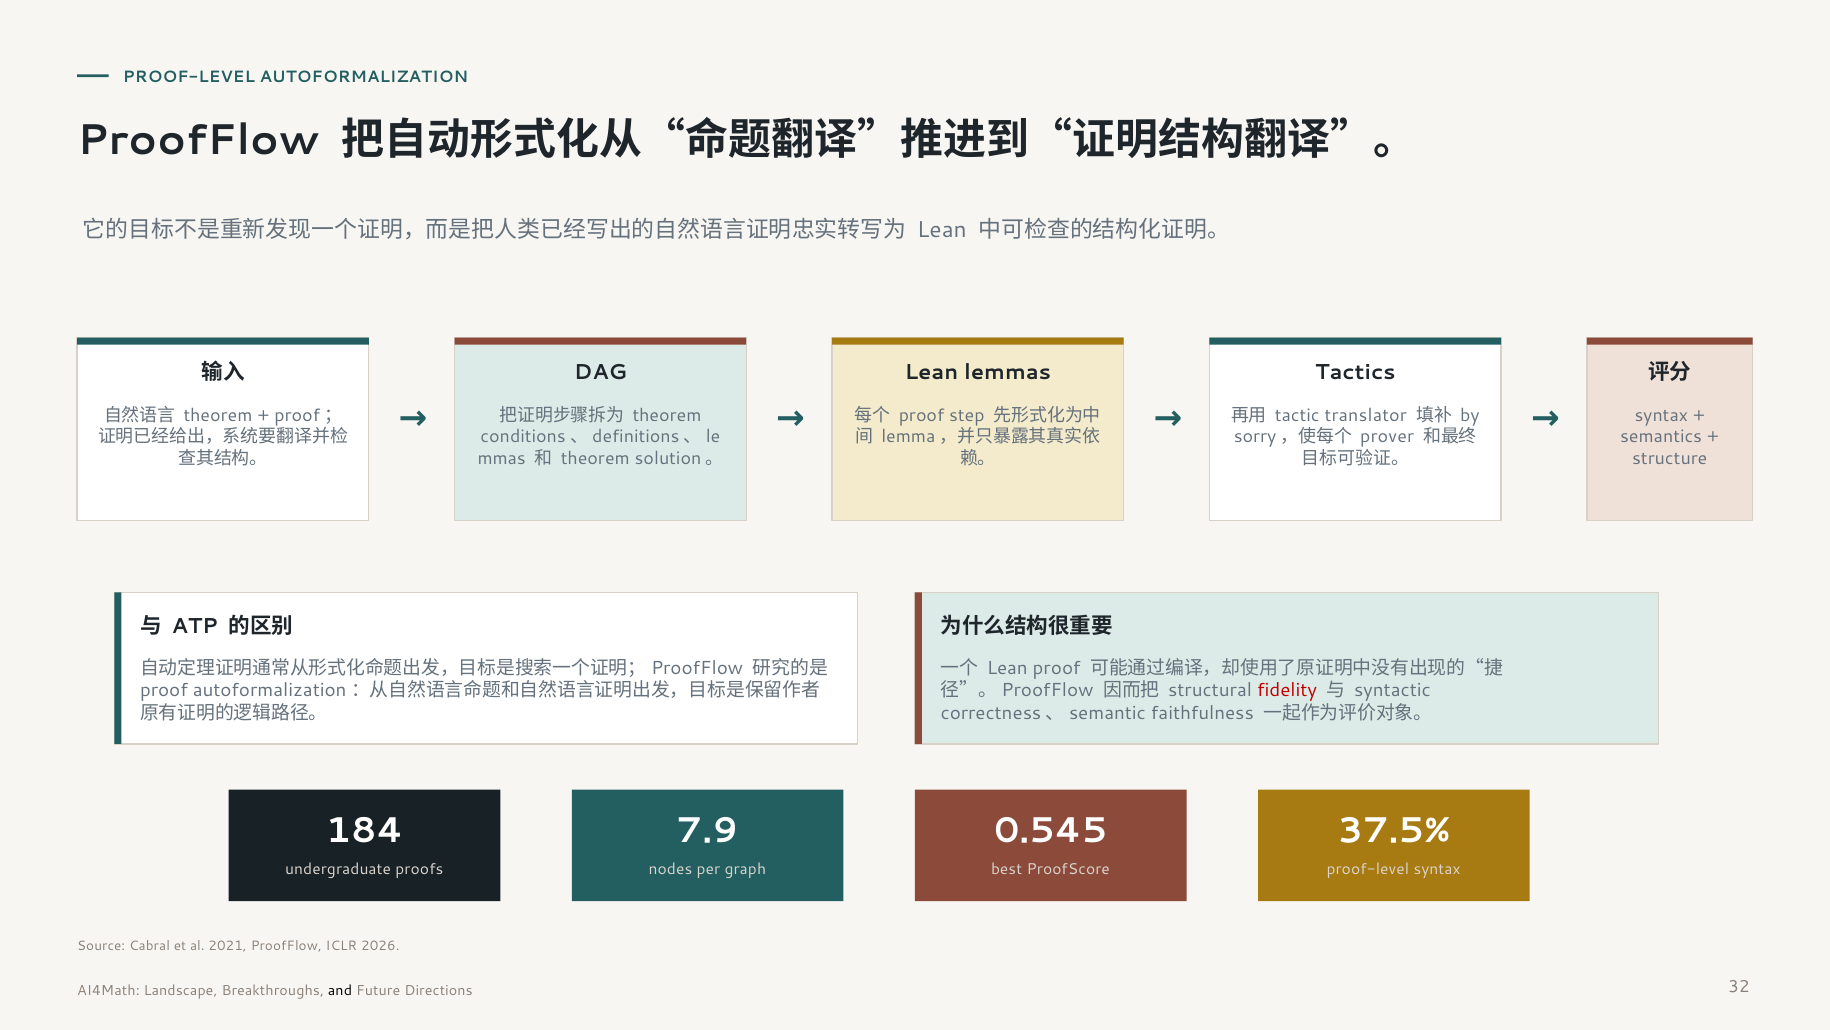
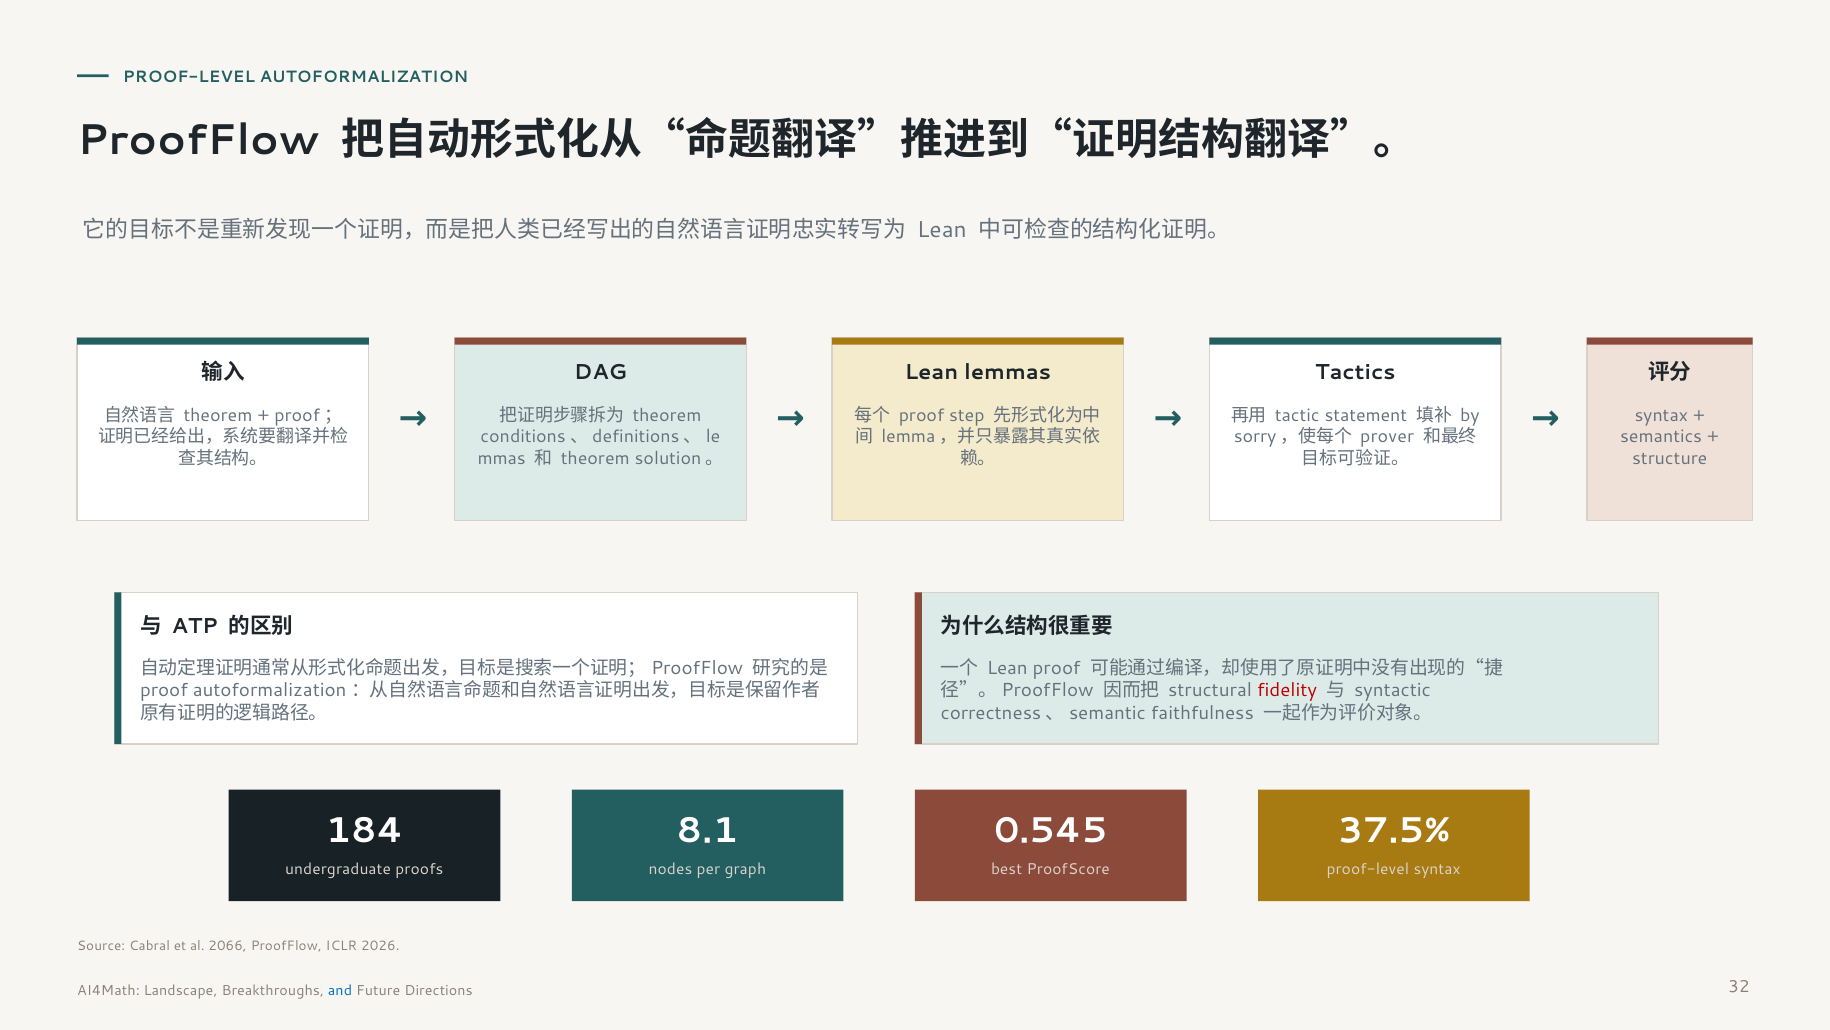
translator: translator -> statement
7.9: 7.9 -> 8.1
2021: 2021 -> 2066
and colour: black -> blue
